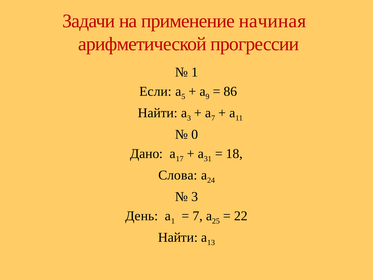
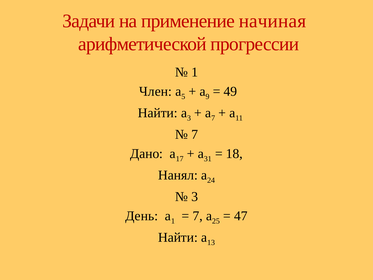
Если: Если -> Член
86: 86 -> 49
0 at (195, 134): 0 -> 7
Слова: Слова -> Нанял
22: 22 -> 47
